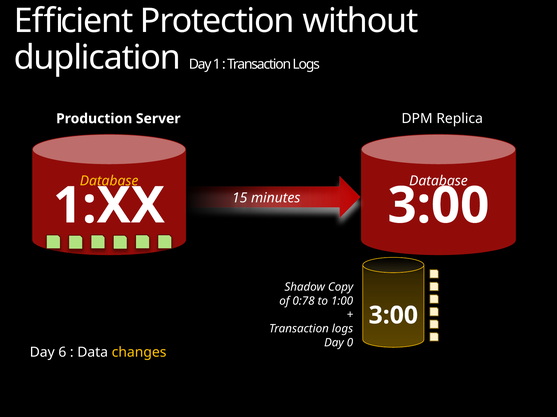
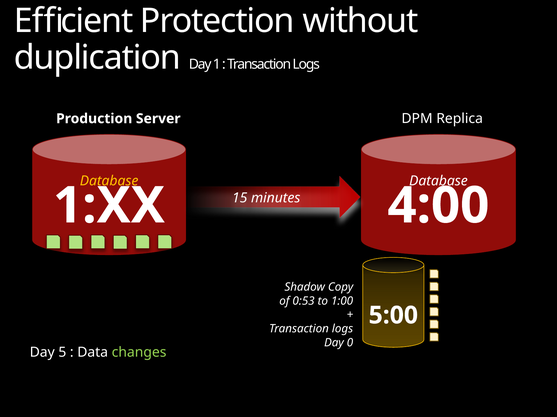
3:00 at (438, 206): 3:00 -> 4:00
0:78: 0:78 -> 0:53
3:00 at (393, 316): 3:00 -> 5:00
6: 6 -> 5
changes colour: yellow -> light green
